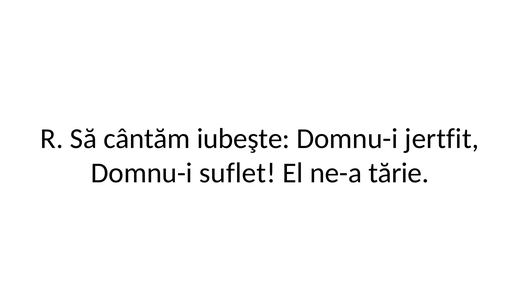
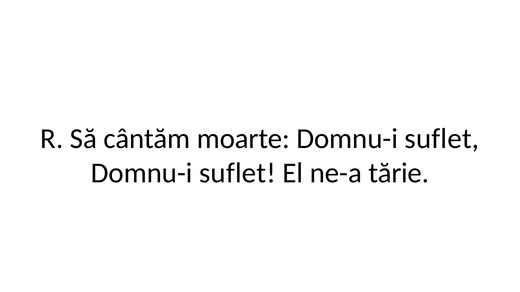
iubeşte: iubeşte -> moarte
jertfit at (442, 139): jertfit -> suflet
